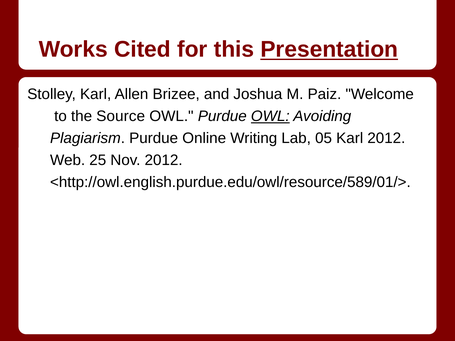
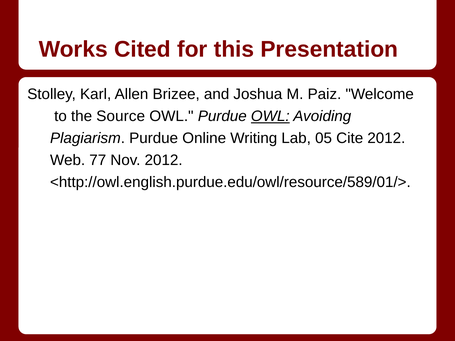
Presentation underline: present -> none
05 Karl: Karl -> Cite
25: 25 -> 77
